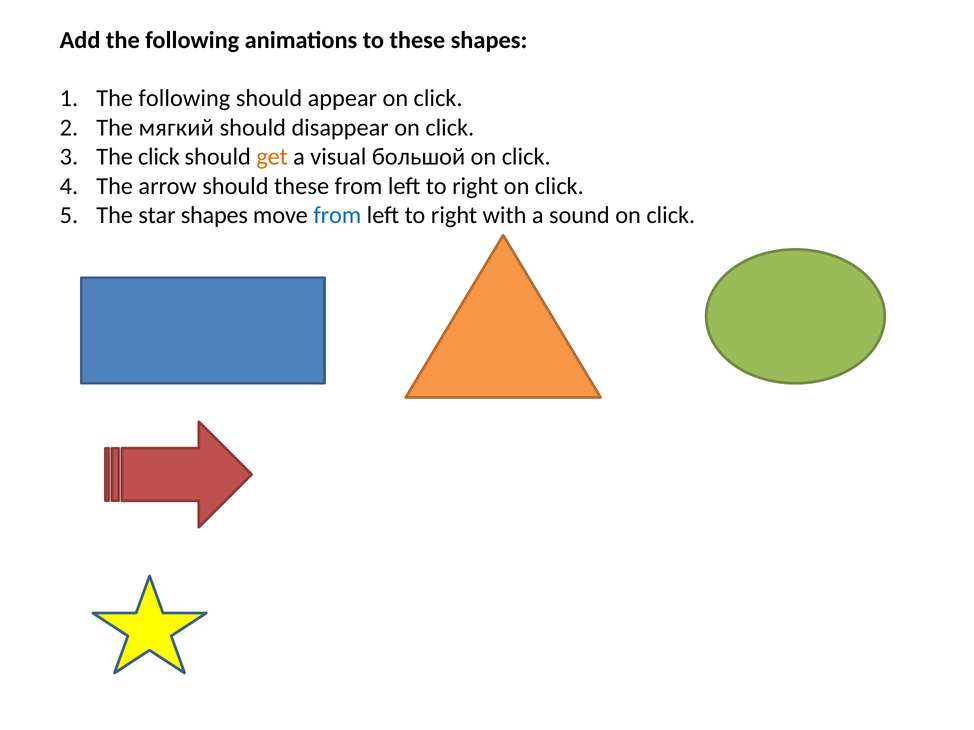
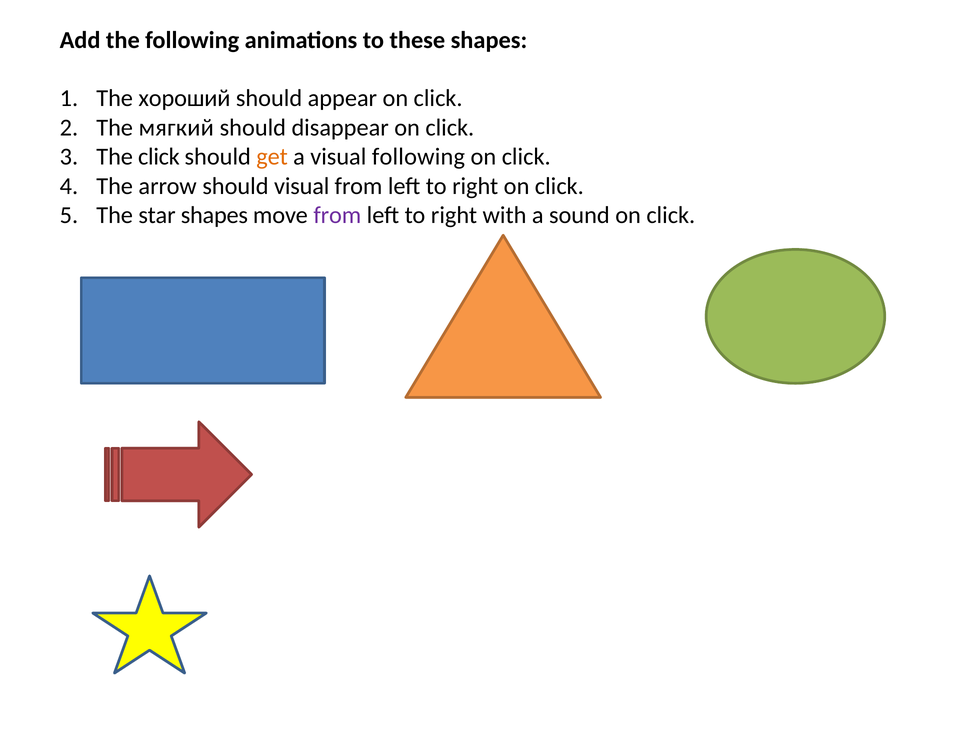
following at (184, 99): following -> хороший
visual большой: большой -> following
should these: these -> visual
from at (337, 215) colour: blue -> purple
